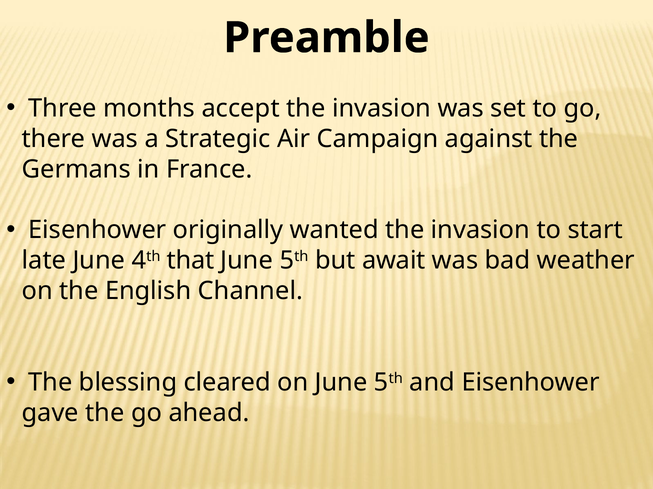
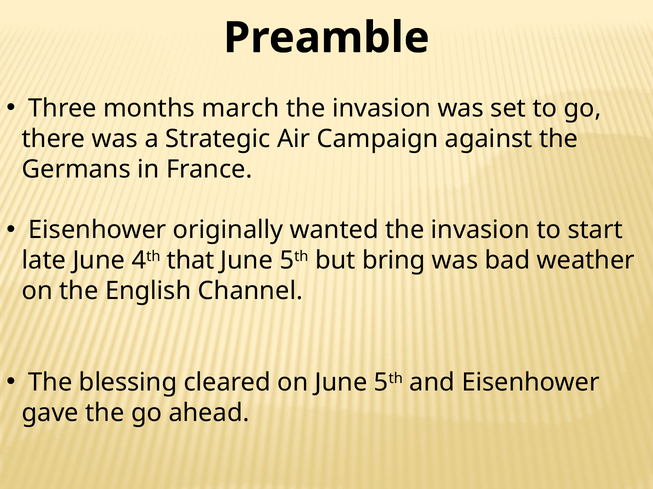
accept: accept -> march
await: await -> bring
